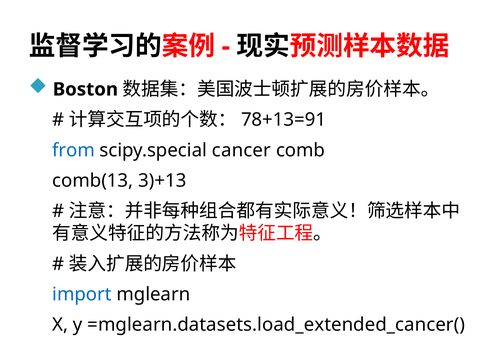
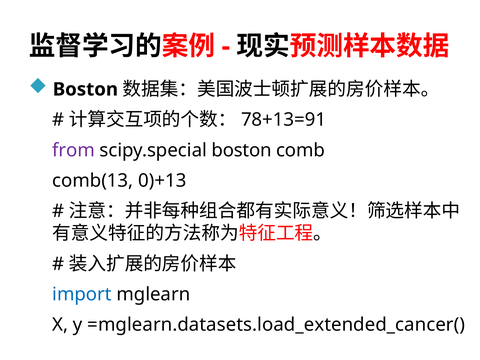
from colour: blue -> purple
scipy.special cancer: cancer -> boston
3)+13: 3)+13 -> 0)+13
